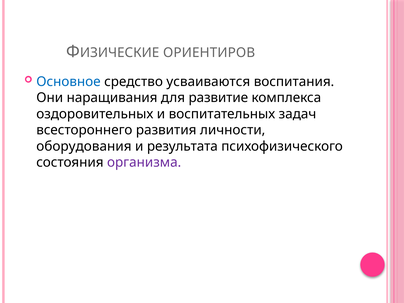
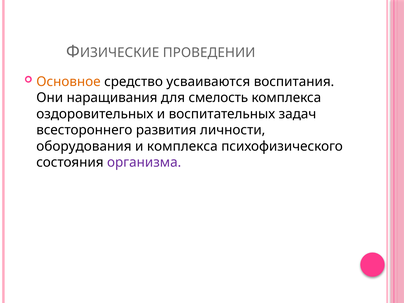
ОРИЕНТИРОВ: ОРИЕНТИРОВ -> ПРОВЕДЕНИИ
Основное colour: blue -> orange
развитие: развитие -> смелость
и результата: результата -> комплекса
